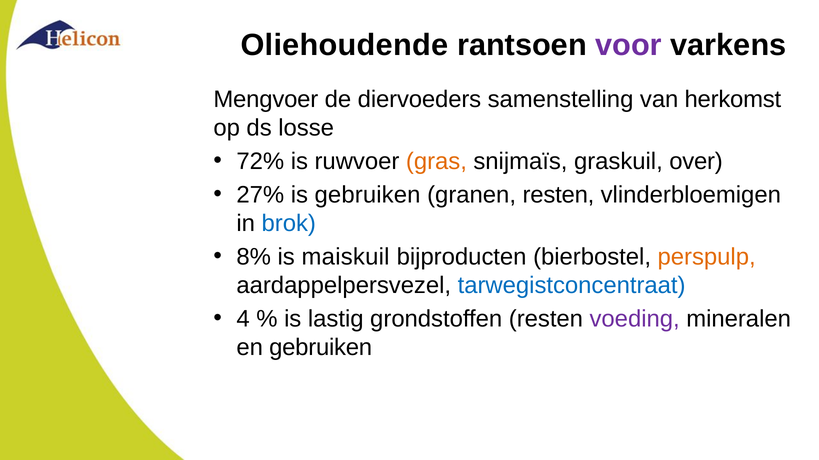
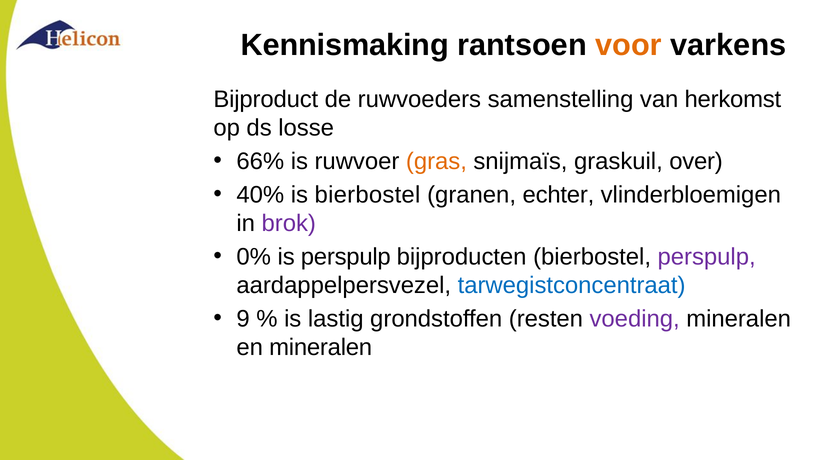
Oliehoudende: Oliehoudende -> Kennismaking
voor colour: purple -> orange
Mengvoer: Mengvoer -> Bijproduct
diervoeders: diervoeders -> ruwvoeders
72%: 72% -> 66%
27%: 27% -> 40%
is gebruiken: gebruiken -> bierbostel
granen resten: resten -> echter
brok colour: blue -> purple
8%: 8% -> 0%
is maiskuil: maiskuil -> perspulp
perspulp at (707, 257) colour: orange -> purple
4: 4 -> 9
en gebruiken: gebruiken -> mineralen
